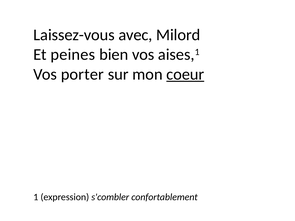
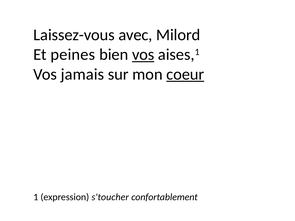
vos at (143, 55) underline: none -> present
porter: porter -> jamais
s'combler: s'combler -> s'toucher
